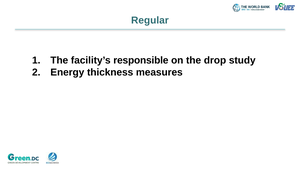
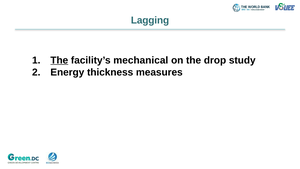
Regular: Regular -> Lagging
The at (59, 60) underline: none -> present
responsible: responsible -> mechanical
